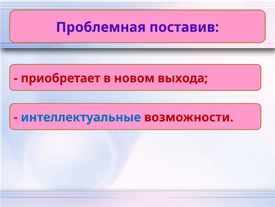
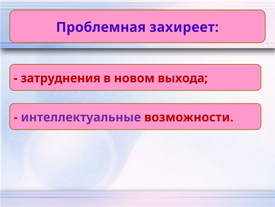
поставив: поставив -> захиреет
приобретает: приобретает -> затруднения
интеллектуальные colour: blue -> purple
